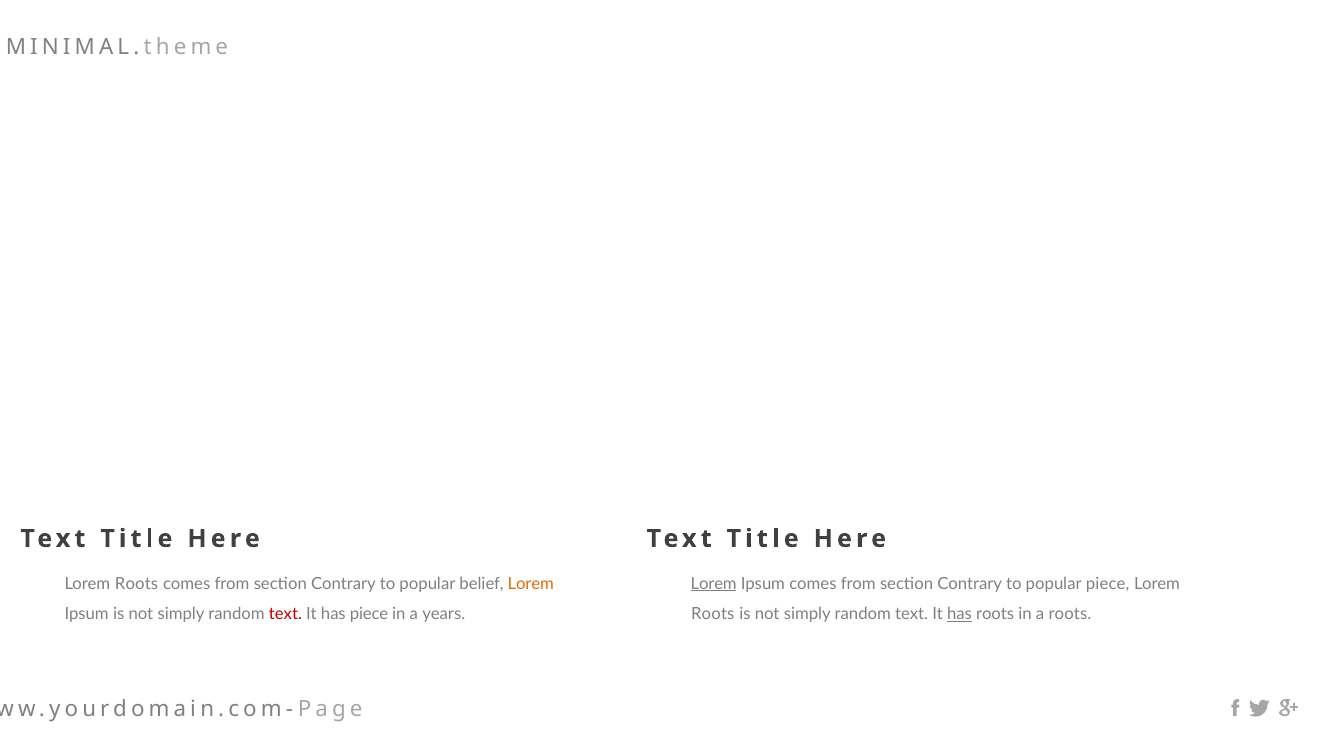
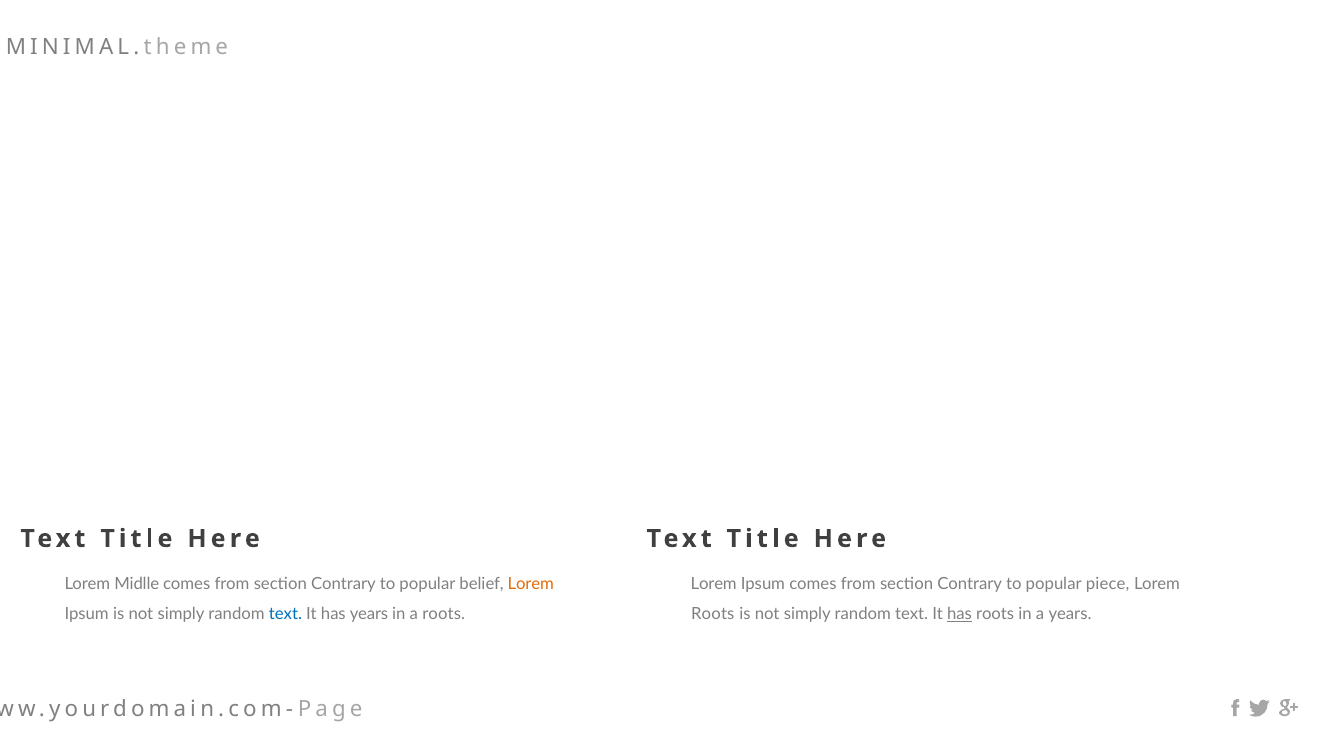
Roots at (137, 584): Roots -> Midlle
Lorem at (714, 584) underline: present -> none
text at (285, 614) colour: red -> blue
has piece: piece -> years
a years: years -> roots
a roots: roots -> years
